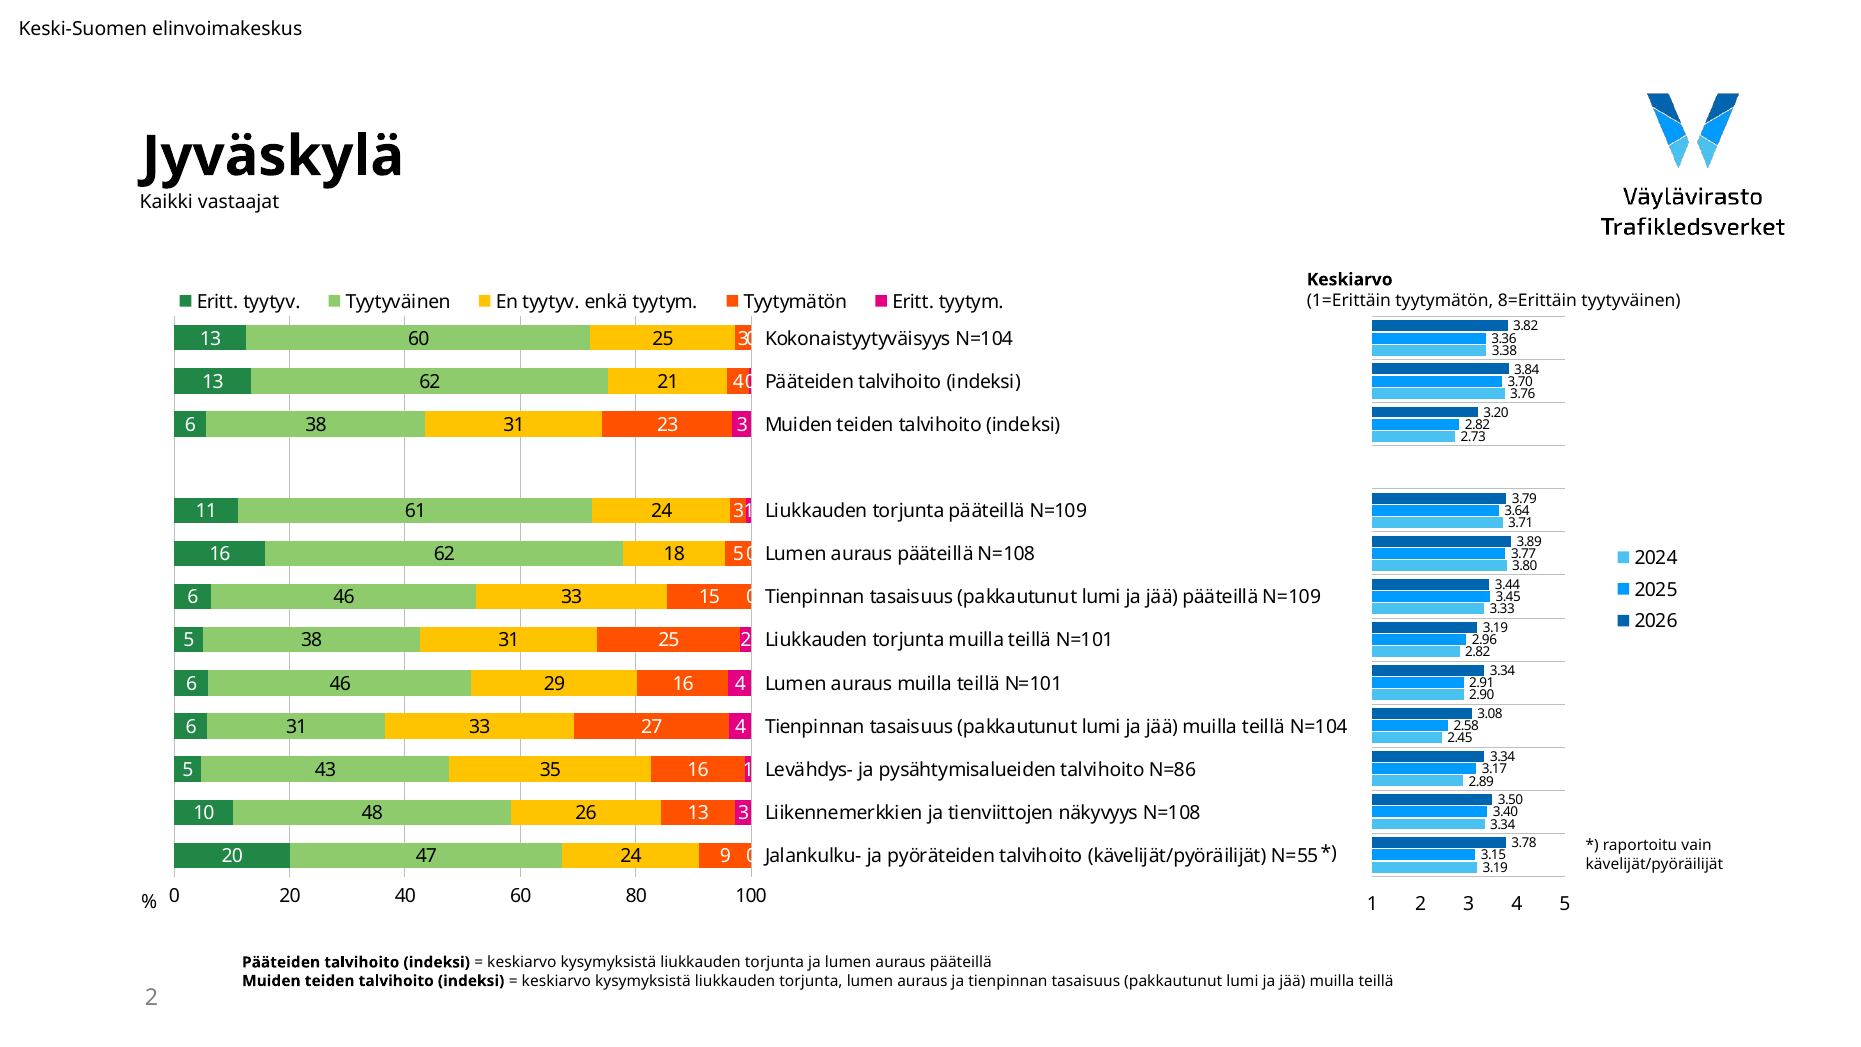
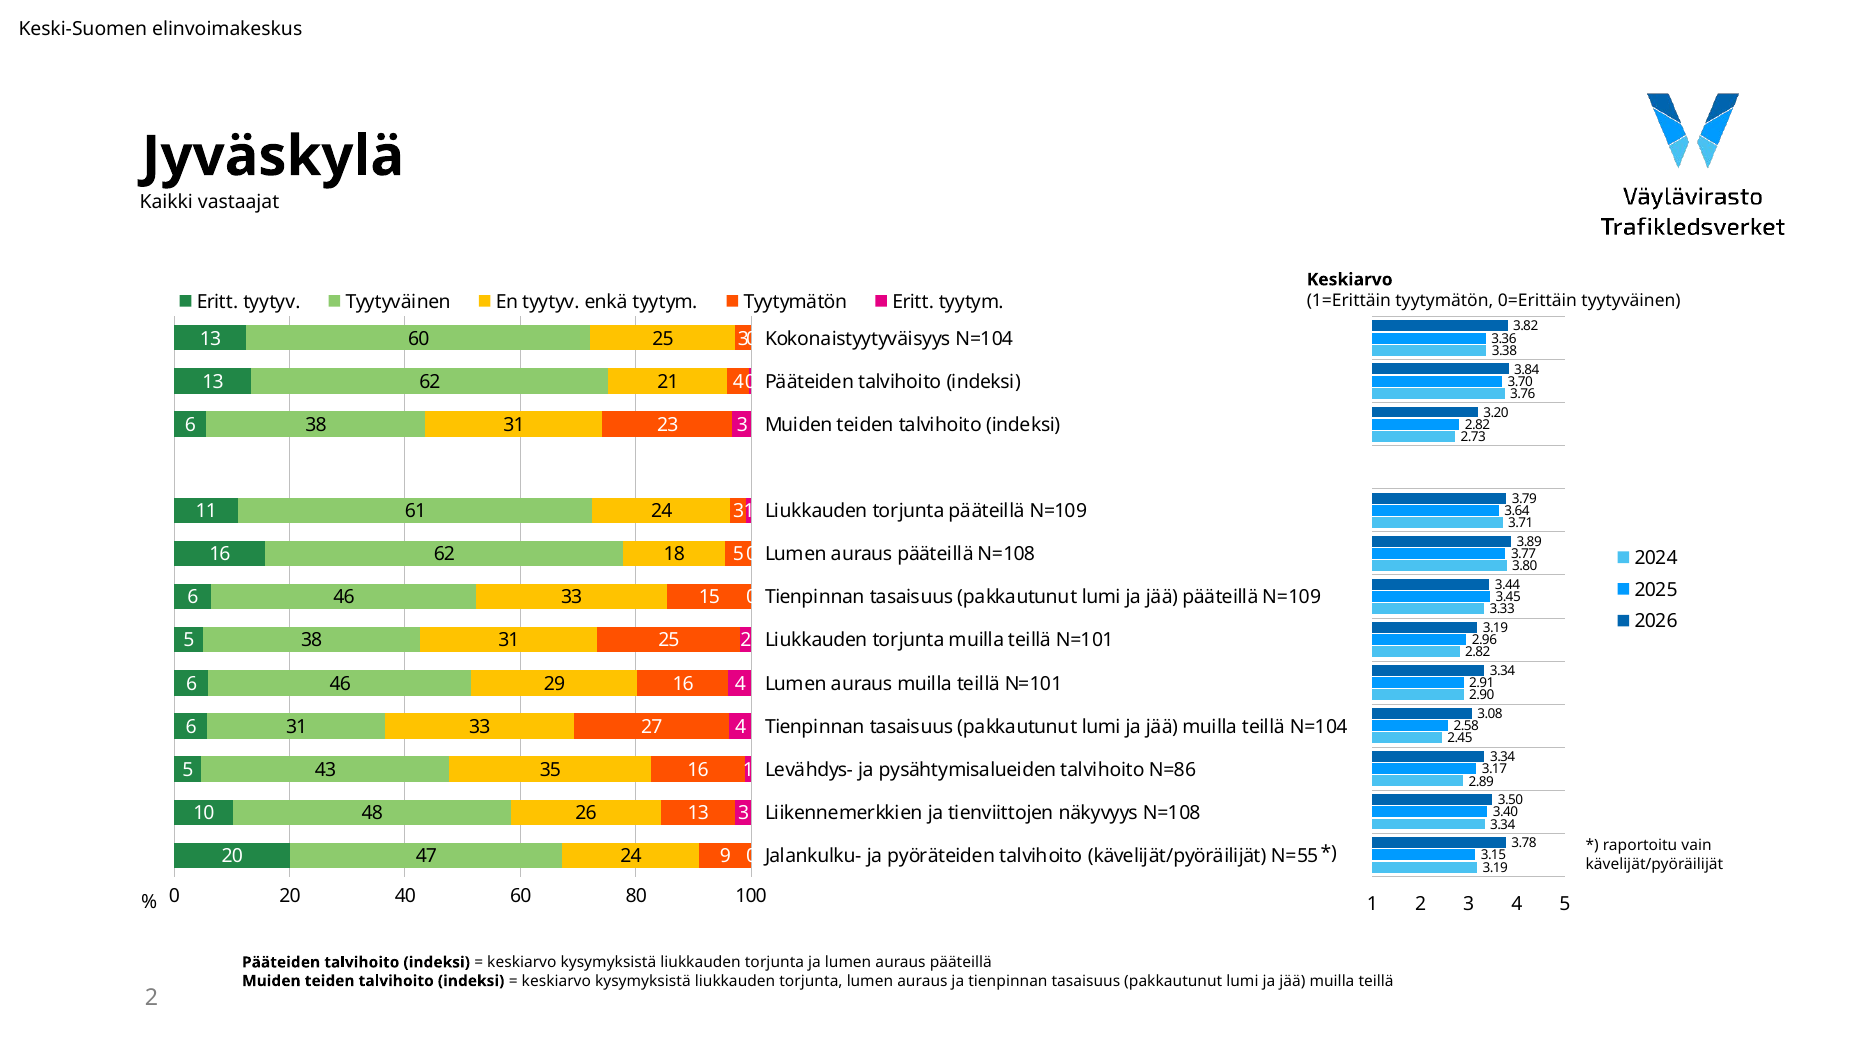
8=Erittäin: 8=Erittäin -> 0=Erittäin
